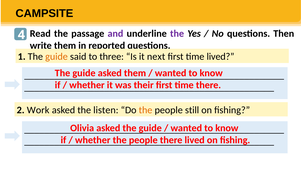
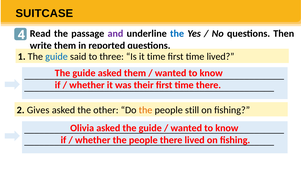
CAMPSITE: CAMPSITE -> SUITCASE
the at (177, 34) colour: purple -> blue
guide at (56, 57) colour: orange -> blue
it next: next -> time
Work: Work -> Gives
listen: listen -> other
